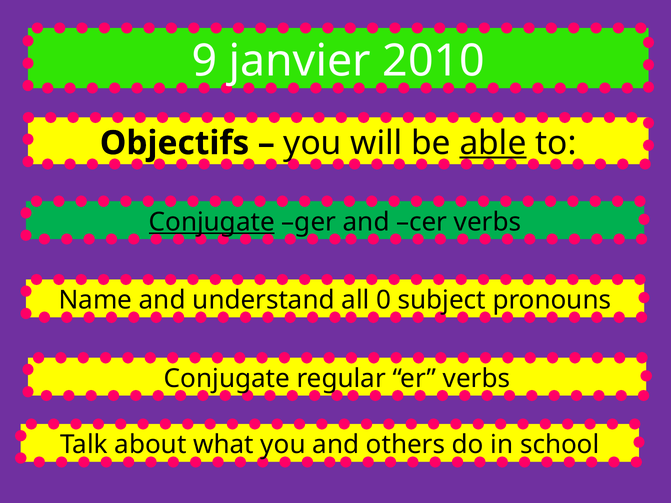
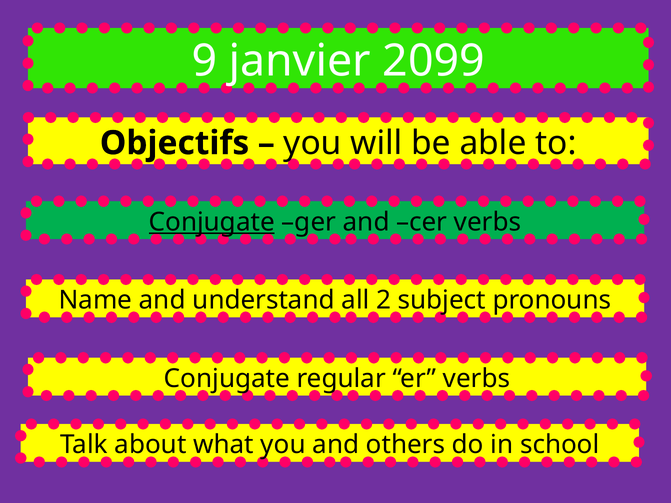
2010: 2010 -> 2099
able underline: present -> none
0: 0 -> 2
